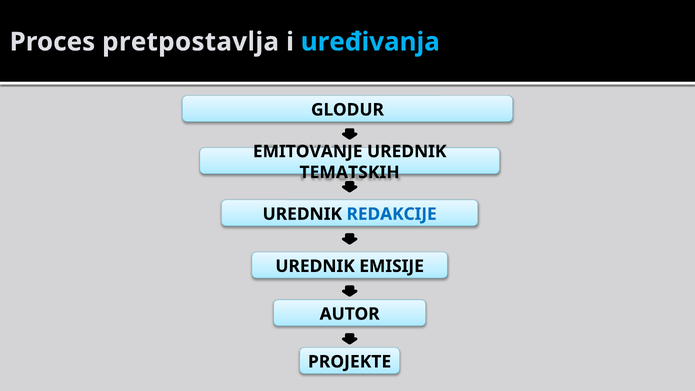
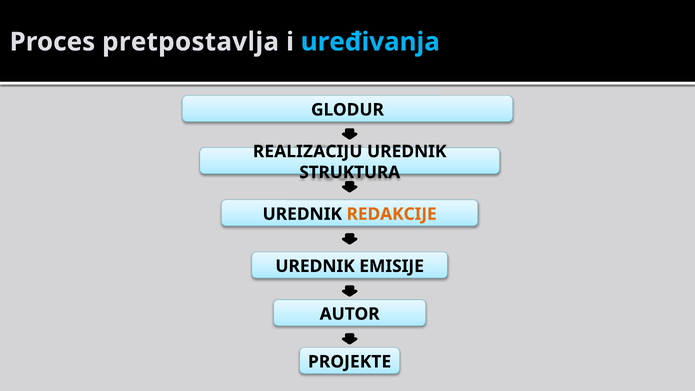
EMITOVANJE: EMITOVANJE -> REALIZACIJU
TEMATSKIH: TEMATSKIH -> STRUKTURA
REDAKCIJE colour: blue -> orange
